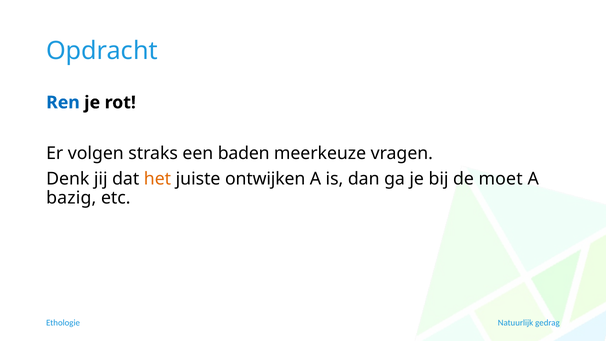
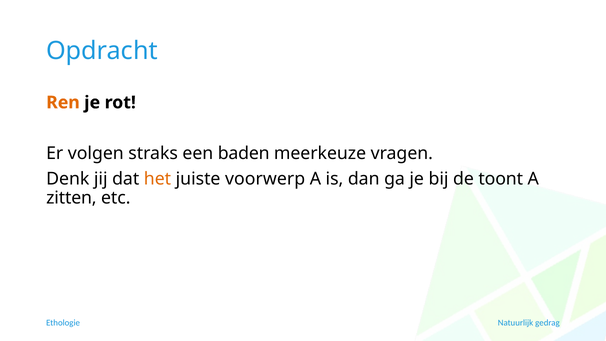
Ren colour: blue -> orange
ontwijken: ontwijken -> voorwerp
moet: moet -> toont
bazig: bazig -> zitten
